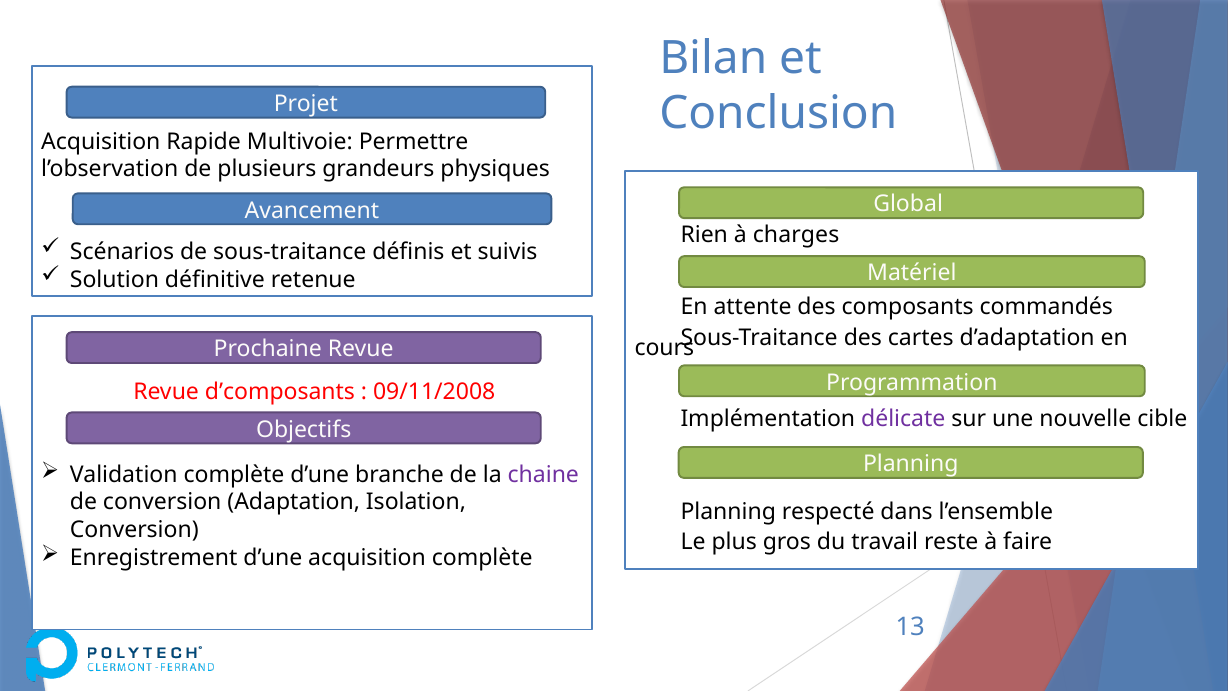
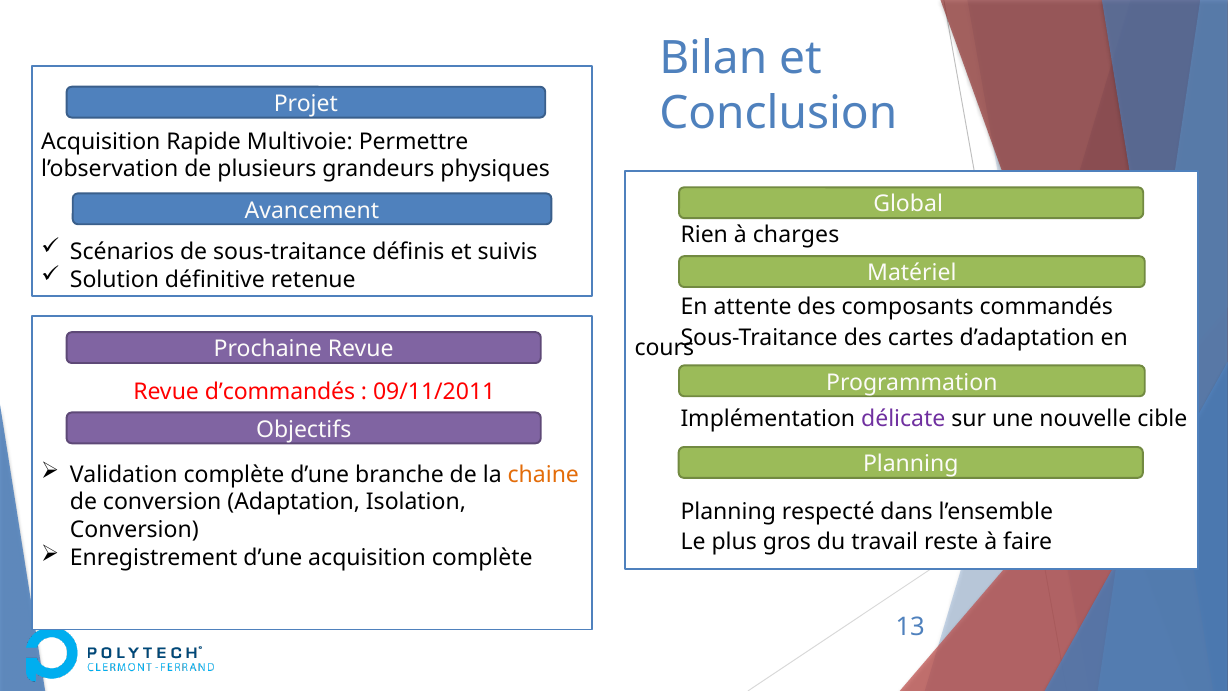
d’composants: d’composants -> d’commandés
09/11/2008: 09/11/2008 -> 09/11/2011
chaine colour: purple -> orange
